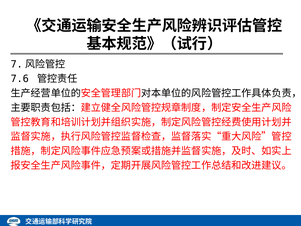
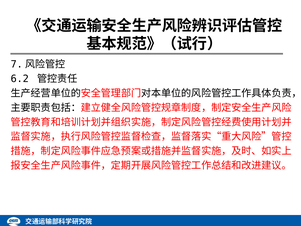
7.6: 7.6 -> 6.2
